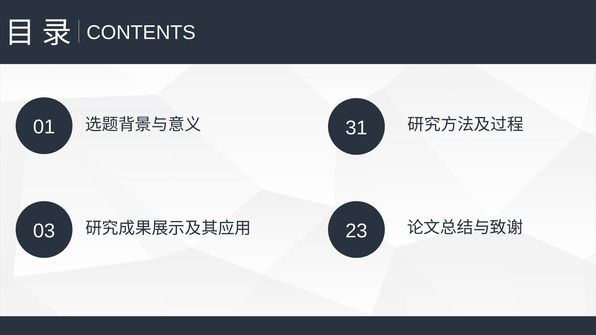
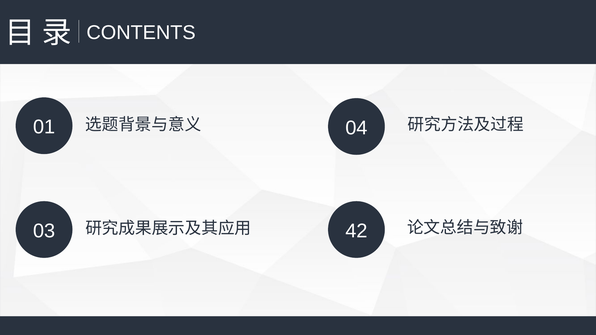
31: 31 -> 04
23: 23 -> 42
